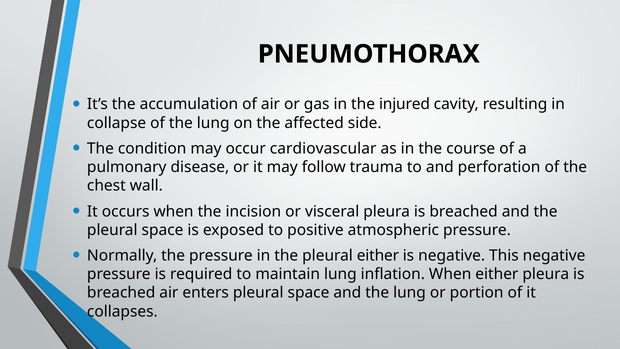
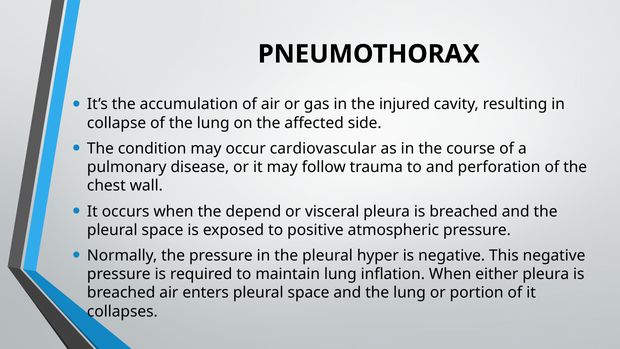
incision: incision -> depend
pleural either: either -> hyper
